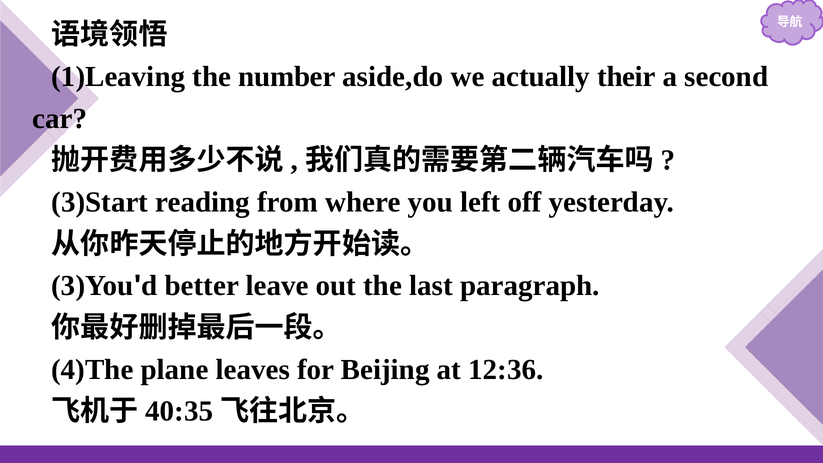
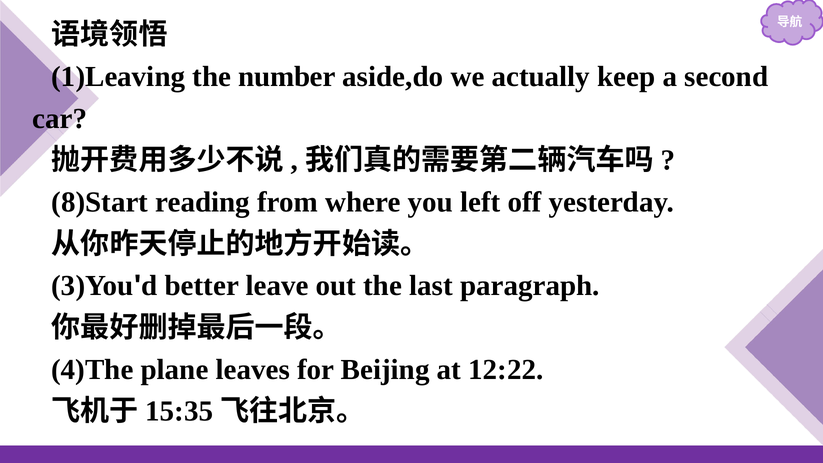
their: their -> keep
3)Start: 3)Start -> 8)Start
12:36: 12:36 -> 12:22
40:35: 40:35 -> 15:35
